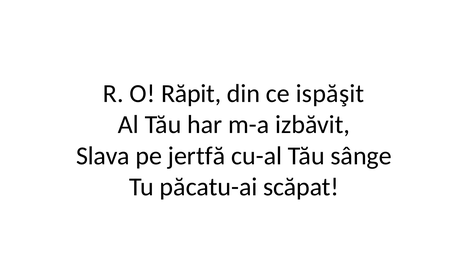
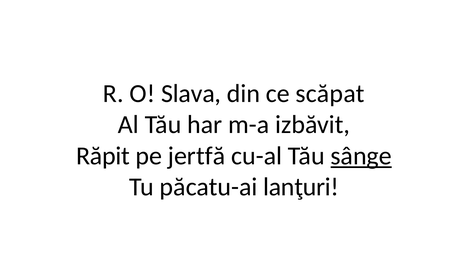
Răpit: Răpit -> Slava
ispăşit: ispăşit -> scăpat
Slava: Slava -> Răpit
sânge underline: none -> present
scăpat: scăpat -> lanţuri
